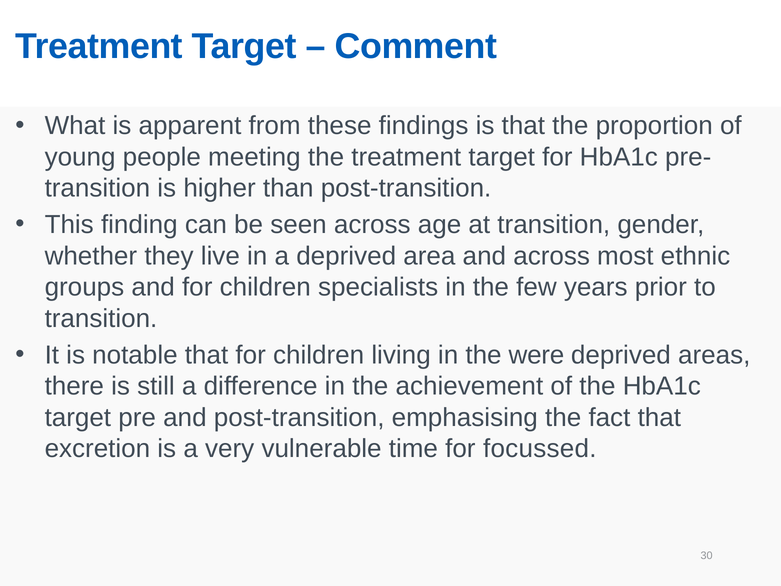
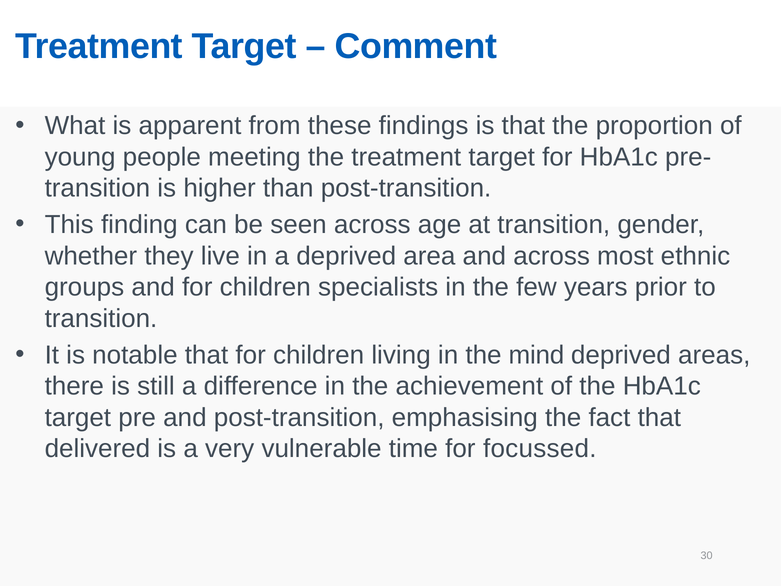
were: were -> mind
excretion: excretion -> delivered
